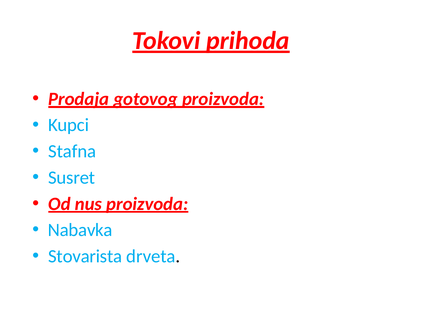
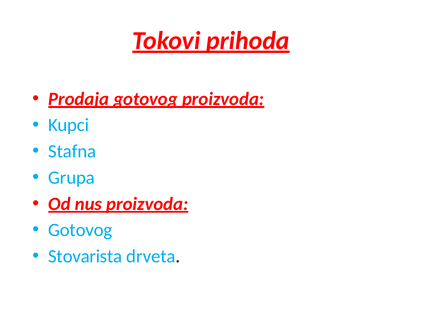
Susret: Susret -> Grupa
Nabavka at (80, 230): Nabavka -> Gotovog
